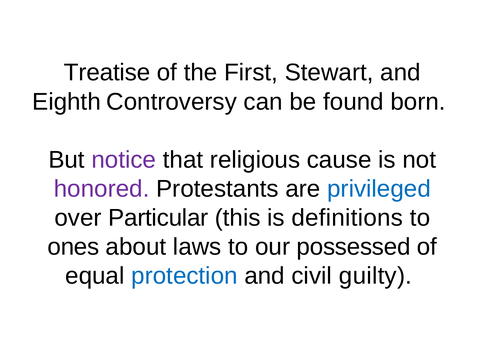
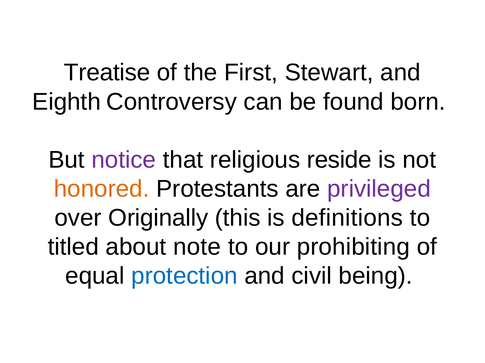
cause: cause -> reside
honored colour: purple -> orange
privileged colour: blue -> purple
Particular: Particular -> Originally
ones: ones -> titled
laws: laws -> note
possessed: possessed -> prohibiting
guilty: guilty -> being
